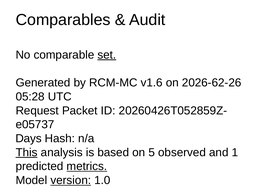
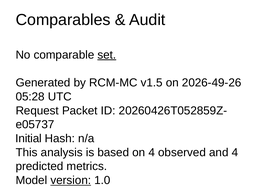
v1.6: v1.6 -> v1.5
2026-62-26: 2026-62-26 -> 2026-49-26
Days: Days -> Initial
This underline: present -> none
on 5: 5 -> 4
and 1: 1 -> 4
metrics underline: present -> none
